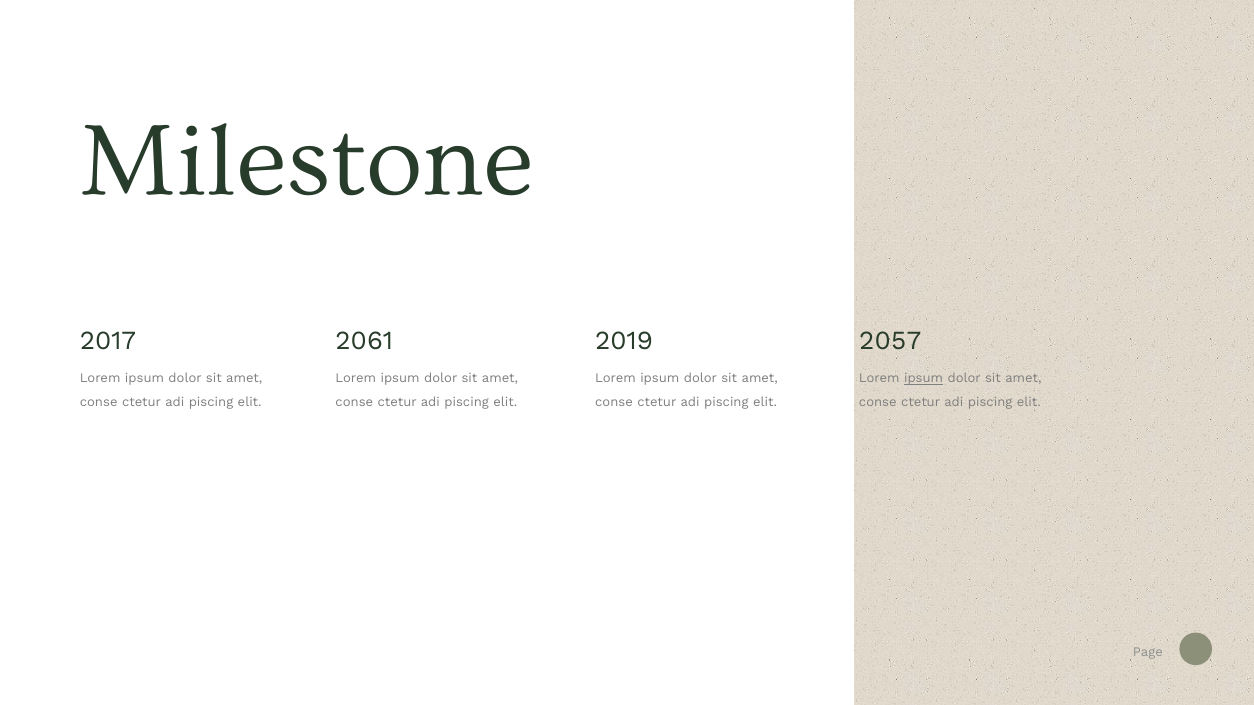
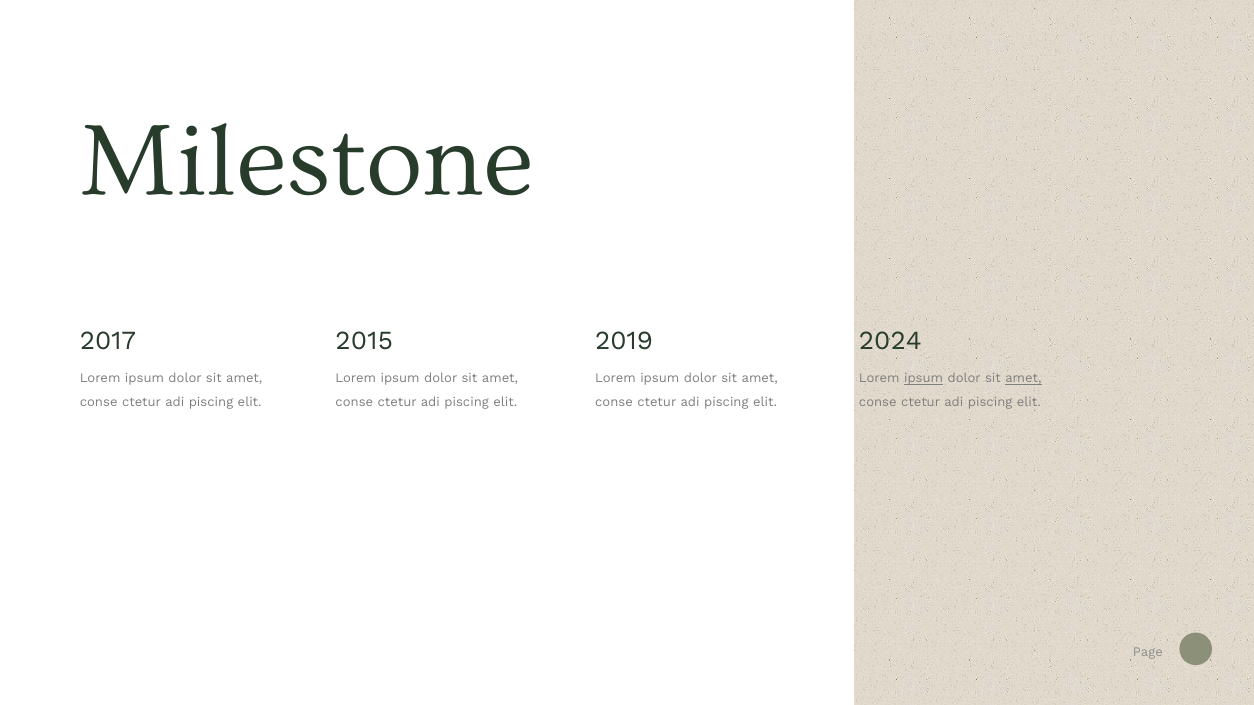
2061: 2061 -> 2015
2057: 2057 -> 2024
amet at (1023, 379) underline: none -> present
